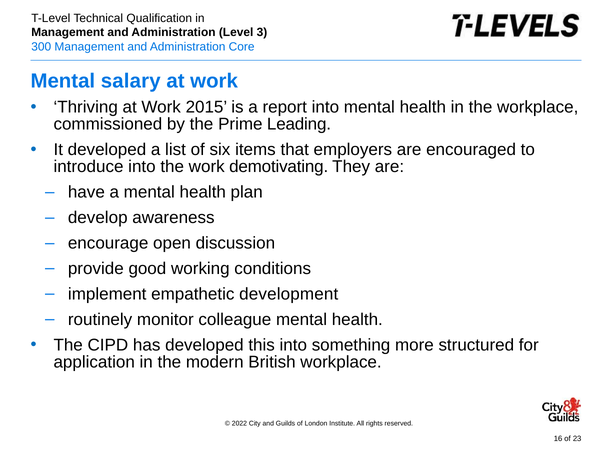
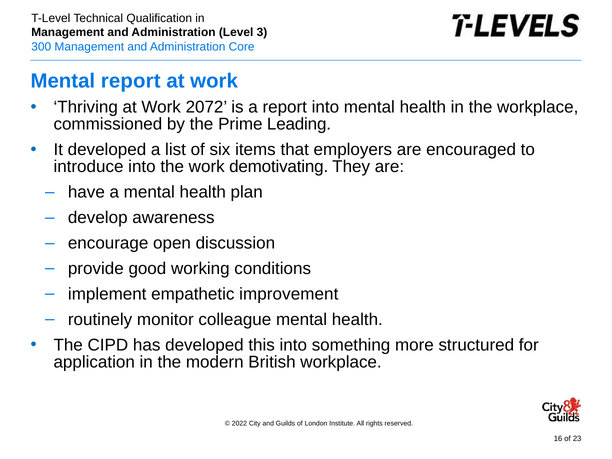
Mental salary: salary -> report
2015: 2015 -> 2072
development: development -> improvement
